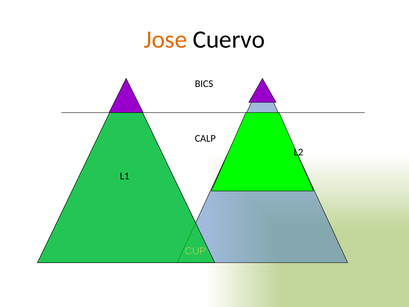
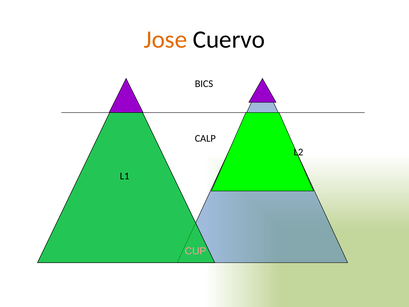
CUP colour: light green -> pink
